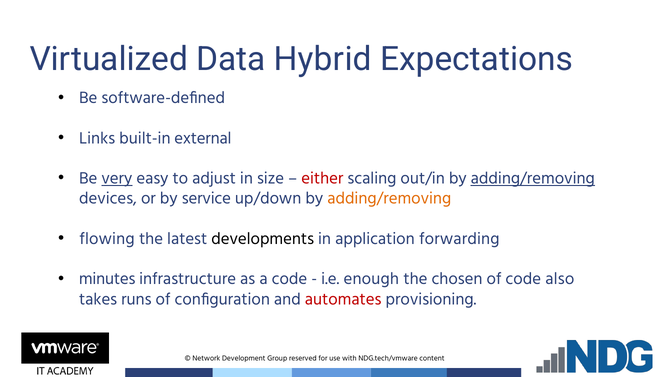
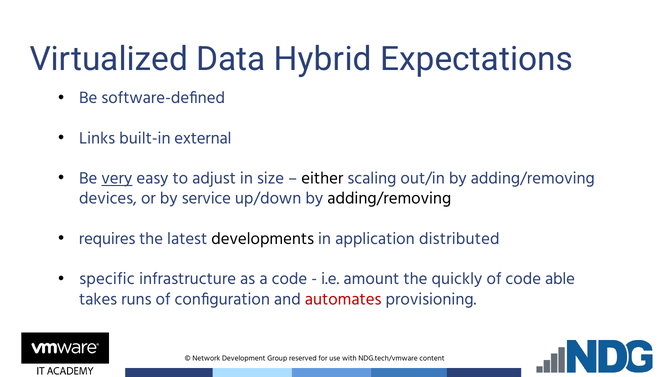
either colour: red -> black
adding/removing at (533, 178) underline: present -> none
adding/removing at (389, 198) colour: orange -> black
flowing: flowing -> requires
forwarding: forwarding -> distributed
minutes: minutes -> specific
enough: enough -> amount
chosen: chosen -> quickly
also: also -> able
